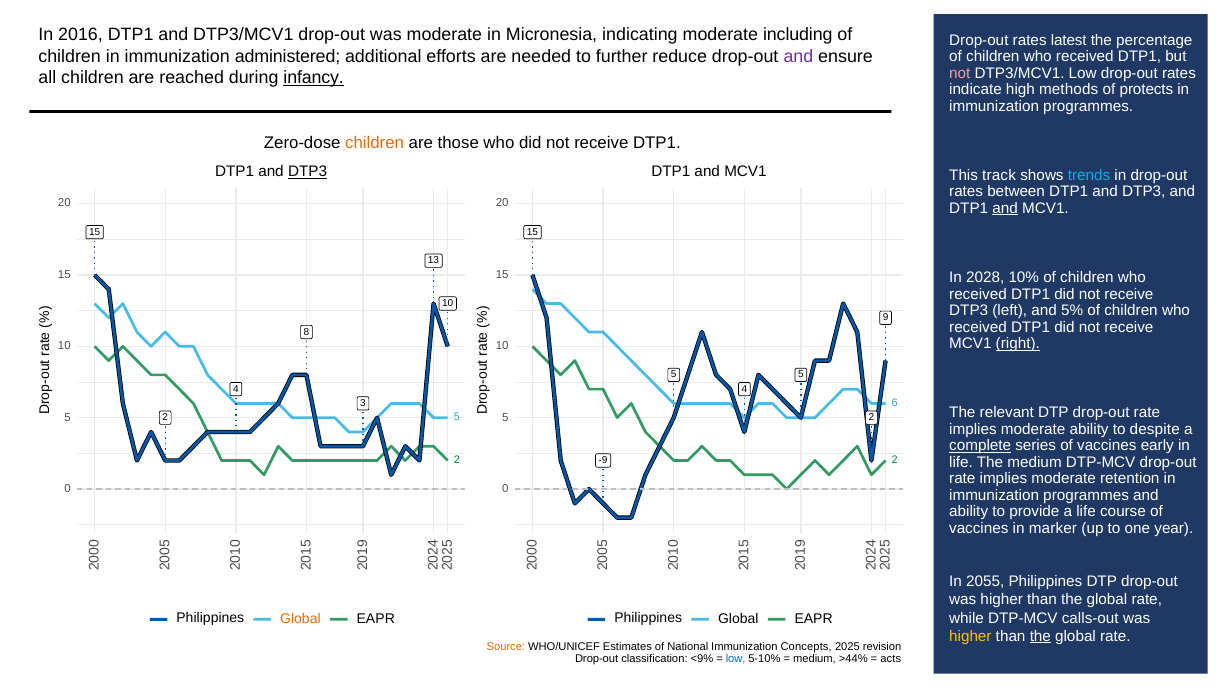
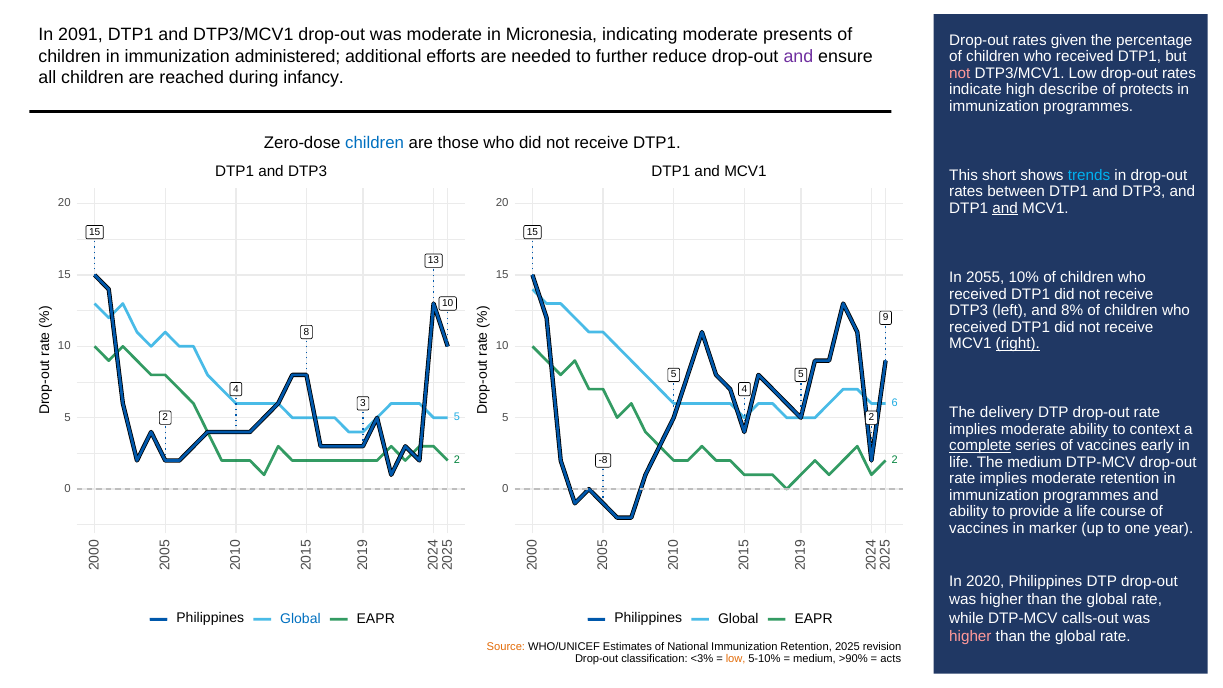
2016: 2016 -> 2091
including: including -> presents
latest: latest -> given
infancy underline: present -> none
methods: methods -> describe
children at (375, 143) colour: orange -> blue
DTP3 at (308, 172) underline: present -> none
track: track -> short
2028: 2028 -> 2055
5%: 5% -> 8%
relevant: relevant -> delivery
despite: despite -> context
-9: -9 -> -8
2055: 2055 -> 2020
Global at (300, 619) colour: orange -> blue
higher at (970, 636) colour: yellow -> pink
the at (1040, 636) underline: present -> none
Immunization Concepts: Concepts -> Retention
<9%: <9% -> <3%
low at (736, 659) colour: blue -> orange
>44%: >44% -> >90%
